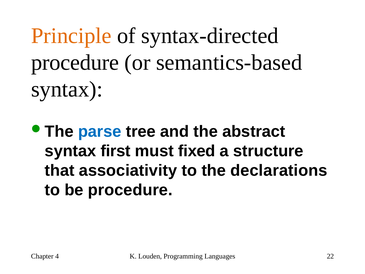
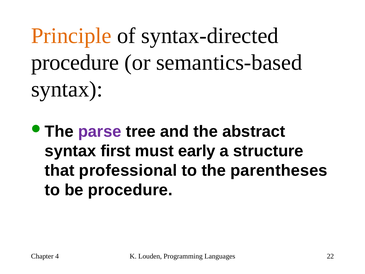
parse colour: blue -> purple
fixed: fixed -> early
associativity: associativity -> professional
declarations: declarations -> parentheses
